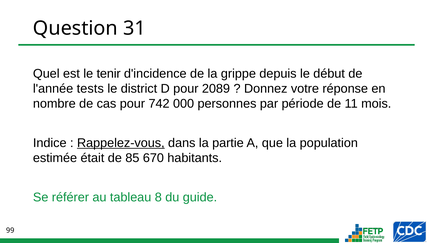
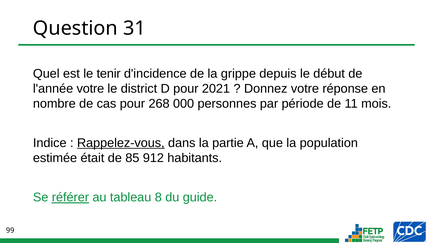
l'année tests: tests -> votre
2089: 2089 -> 2021
742: 742 -> 268
670: 670 -> 912
référer underline: none -> present
